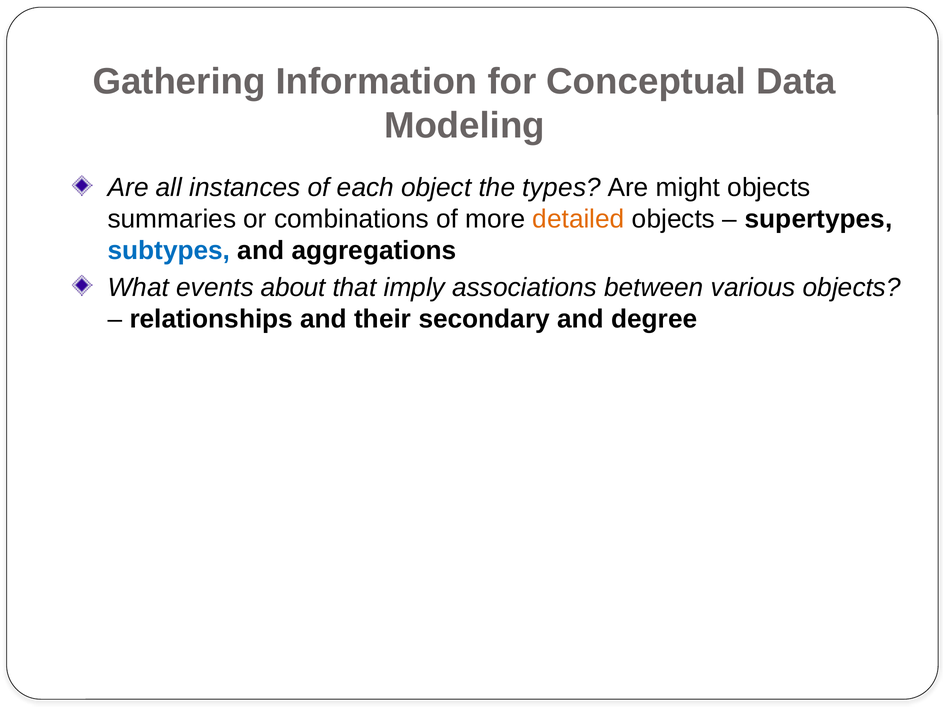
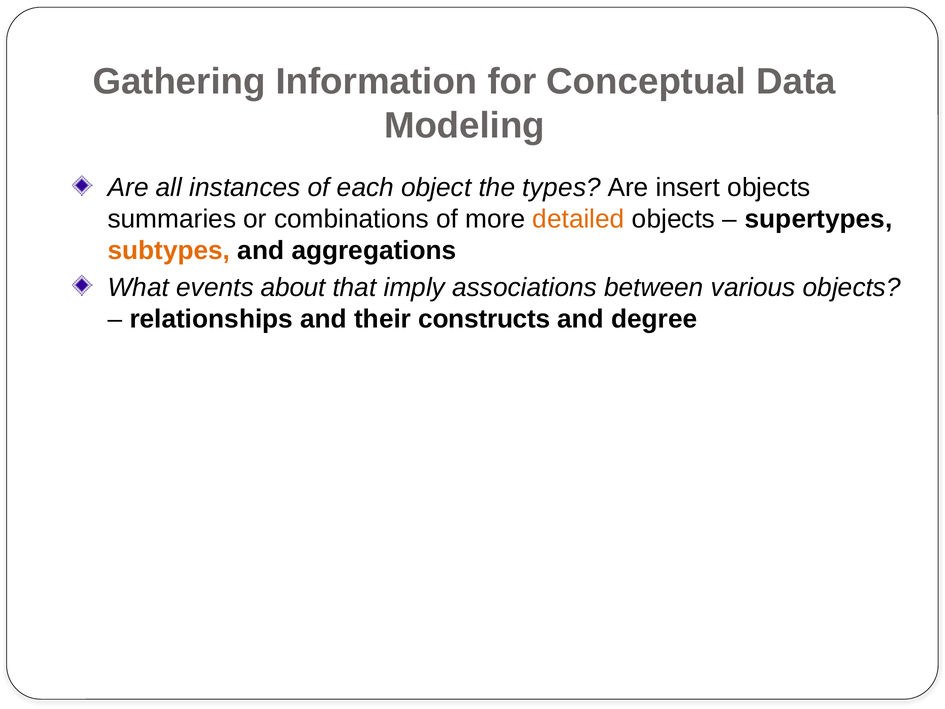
might: might -> insert
subtypes colour: blue -> orange
secondary: secondary -> constructs
